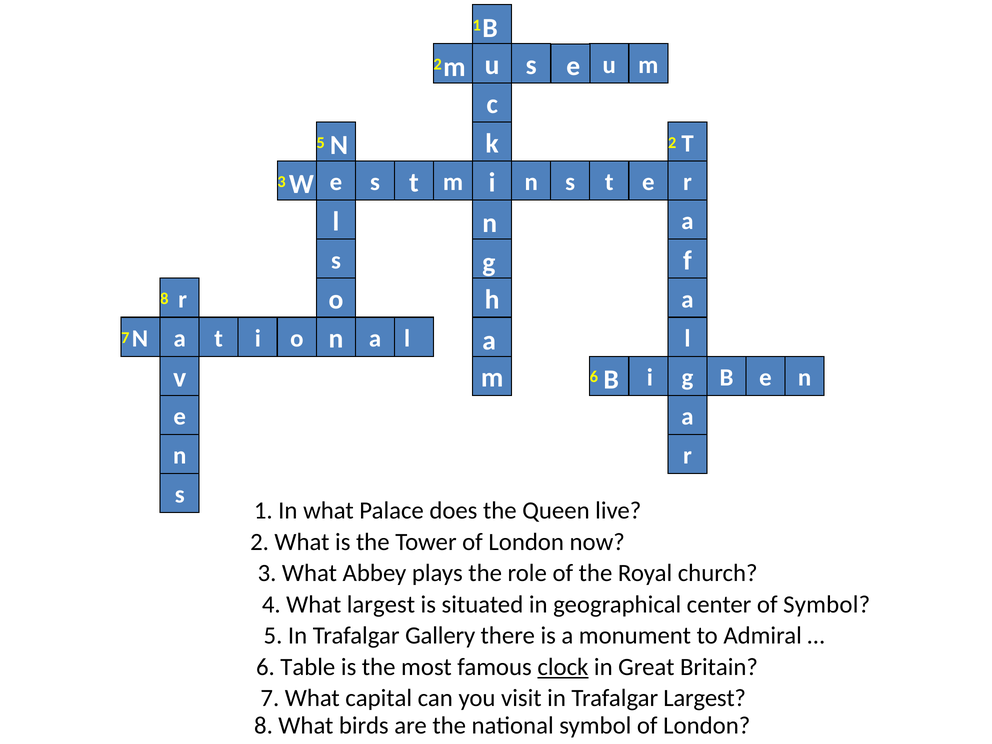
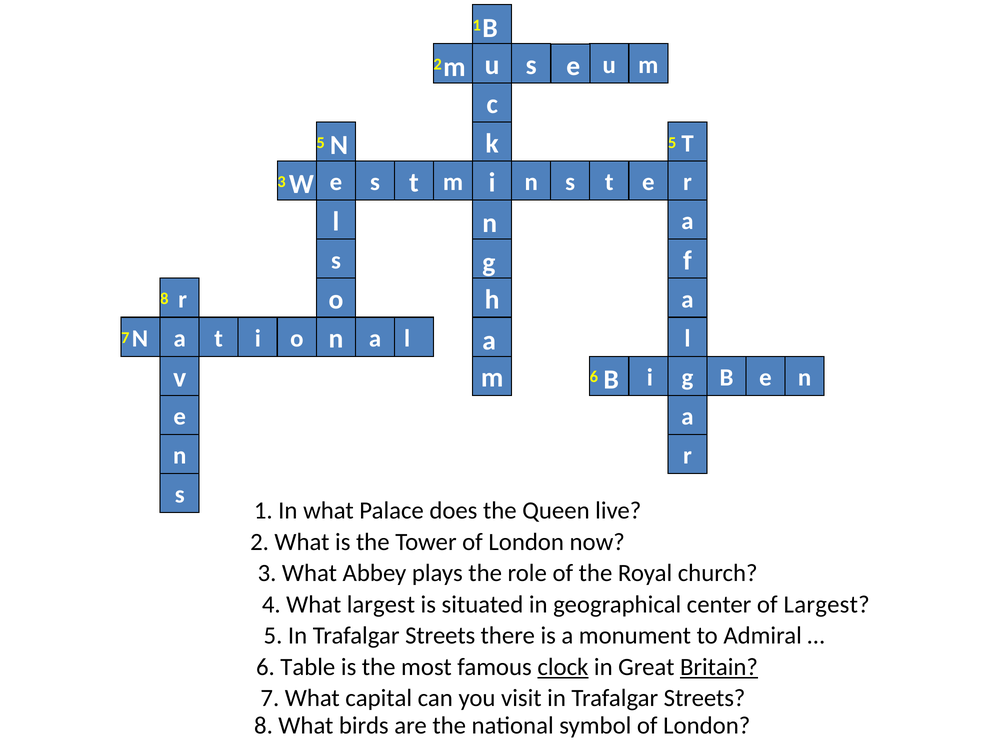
5 2: 2 -> 5
of Symbol: Symbol -> Largest
5 In Trafalgar Gallery: Gallery -> Streets
Britain underline: none -> present
visit in Trafalgar Largest: Largest -> Streets
